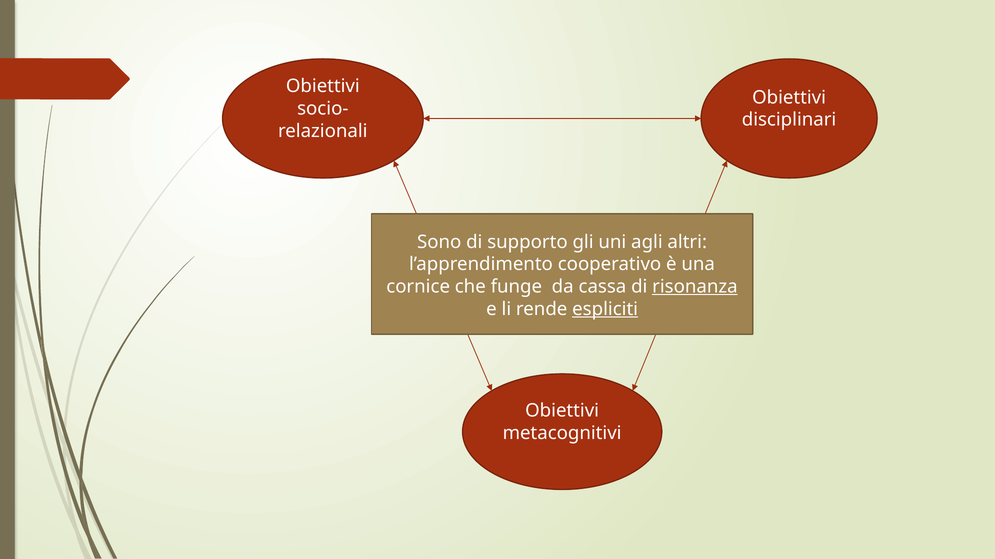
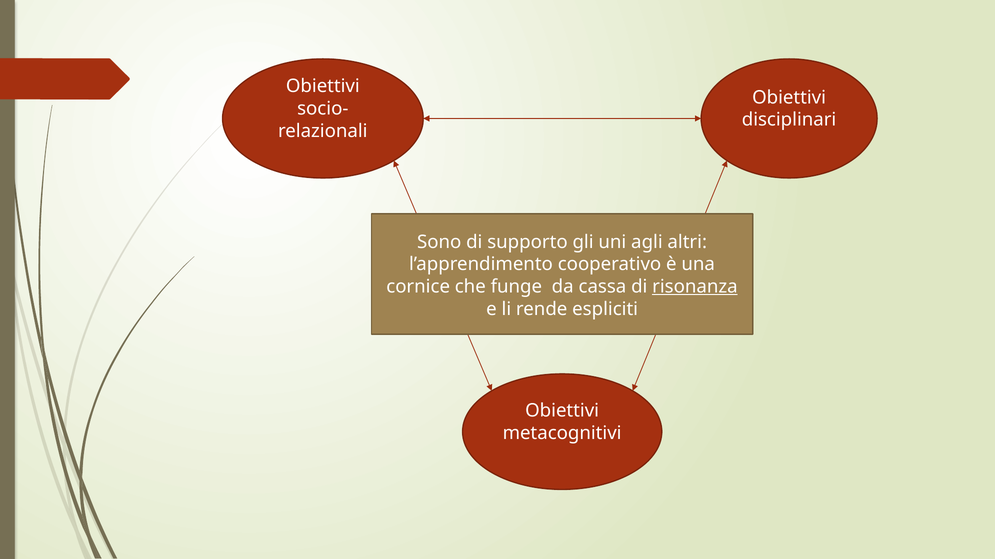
espliciti underline: present -> none
